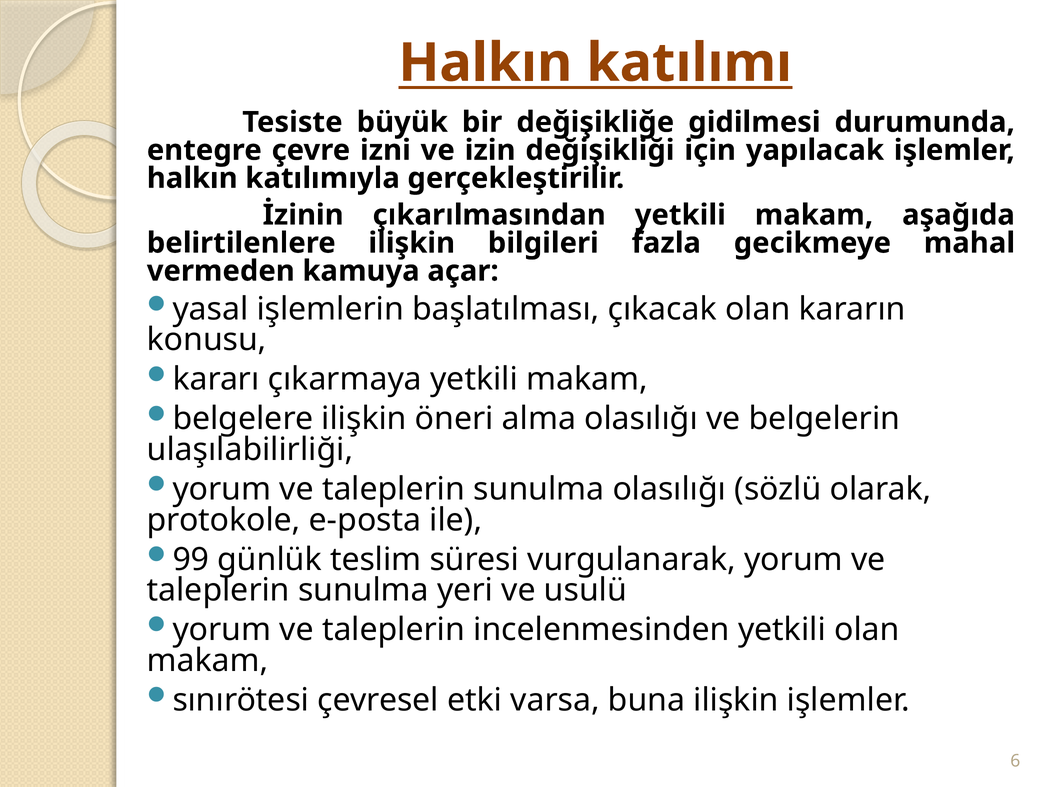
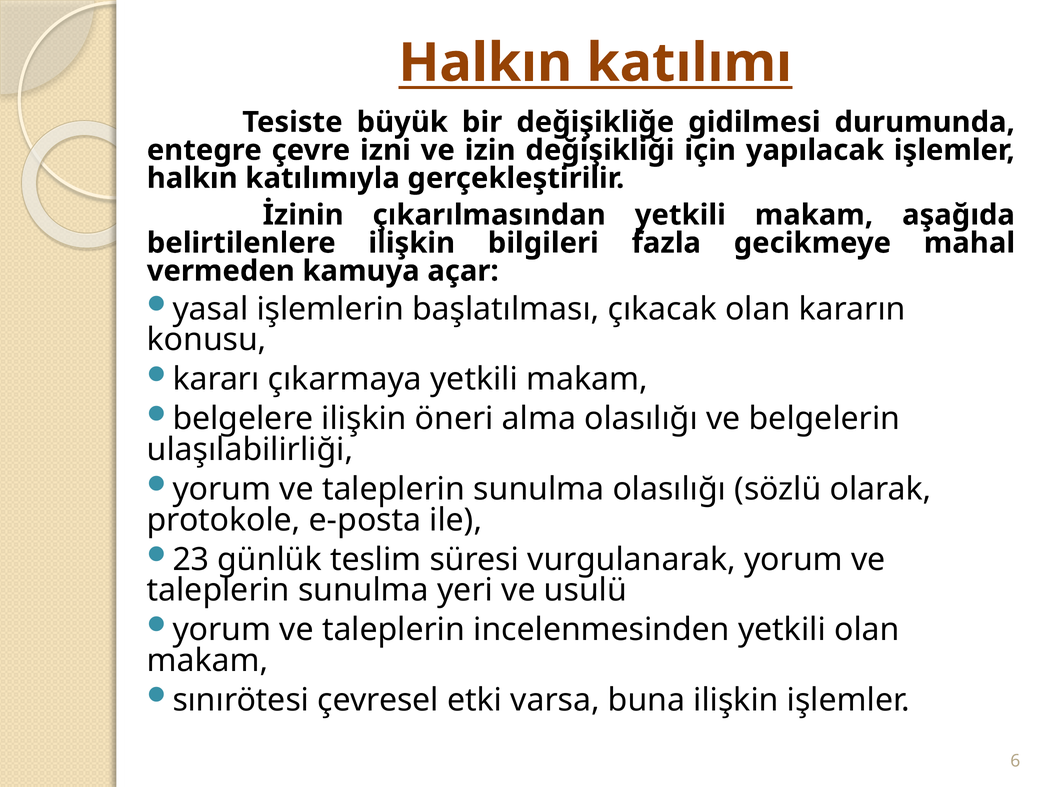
99: 99 -> 23
